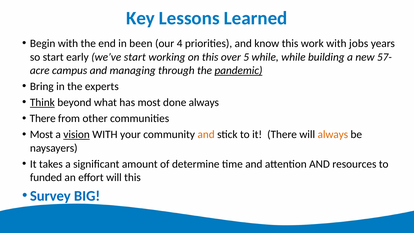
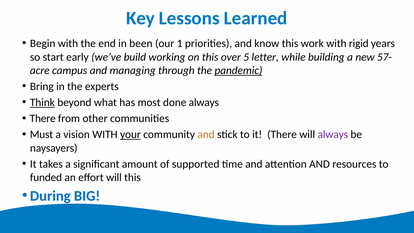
4: 4 -> 1
jobs: jobs -> rigid
we’ve start: start -> build
5 while: while -> letter
Most at (41, 135): Most -> Must
vision underline: present -> none
your underline: none -> present
always at (333, 135) colour: orange -> purple
determine: determine -> supported
Survey: Survey -> During
